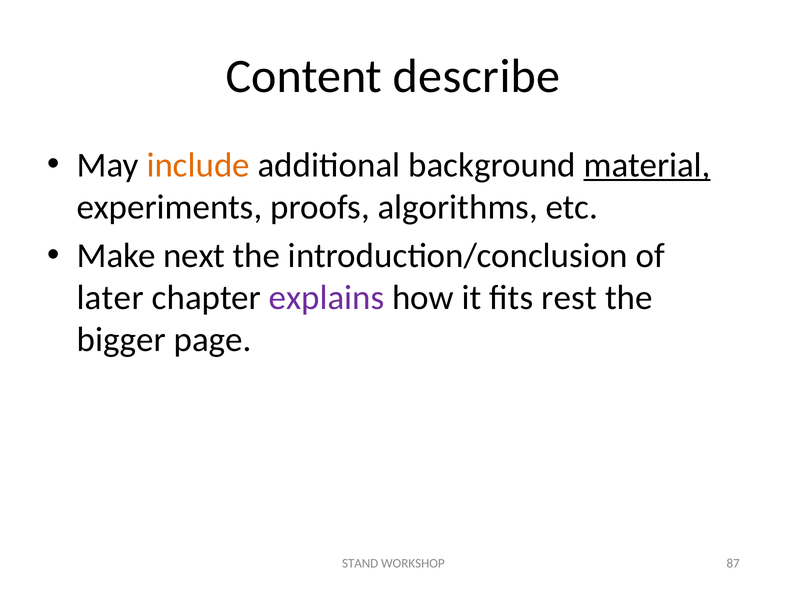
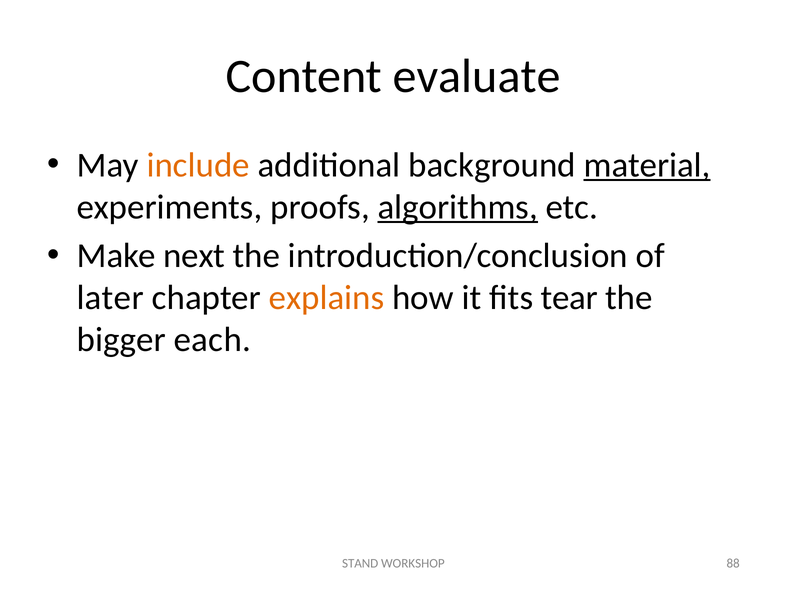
describe: describe -> evaluate
algorithms underline: none -> present
explains colour: purple -> orange
rest: rest -> tear
page: page -> each
87: 87 -> 88
